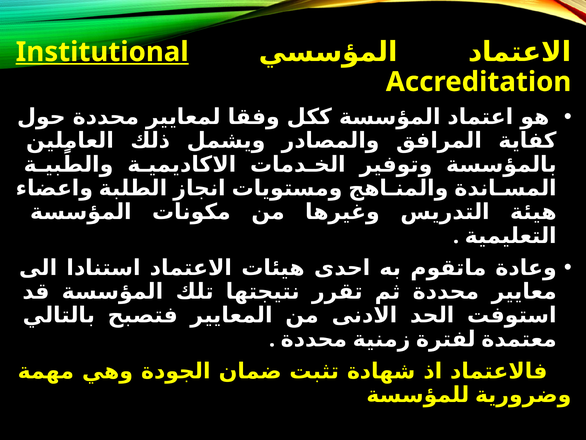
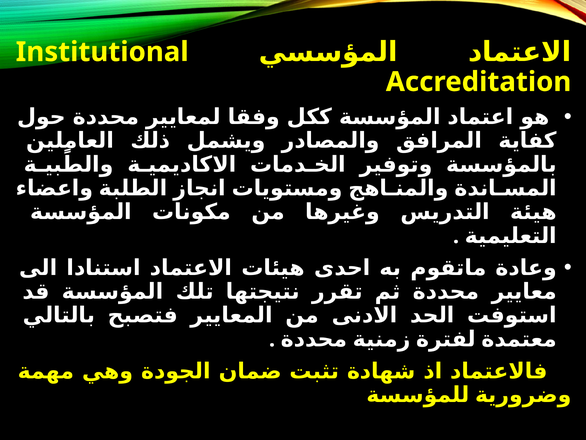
Institutional underline: present -> none
